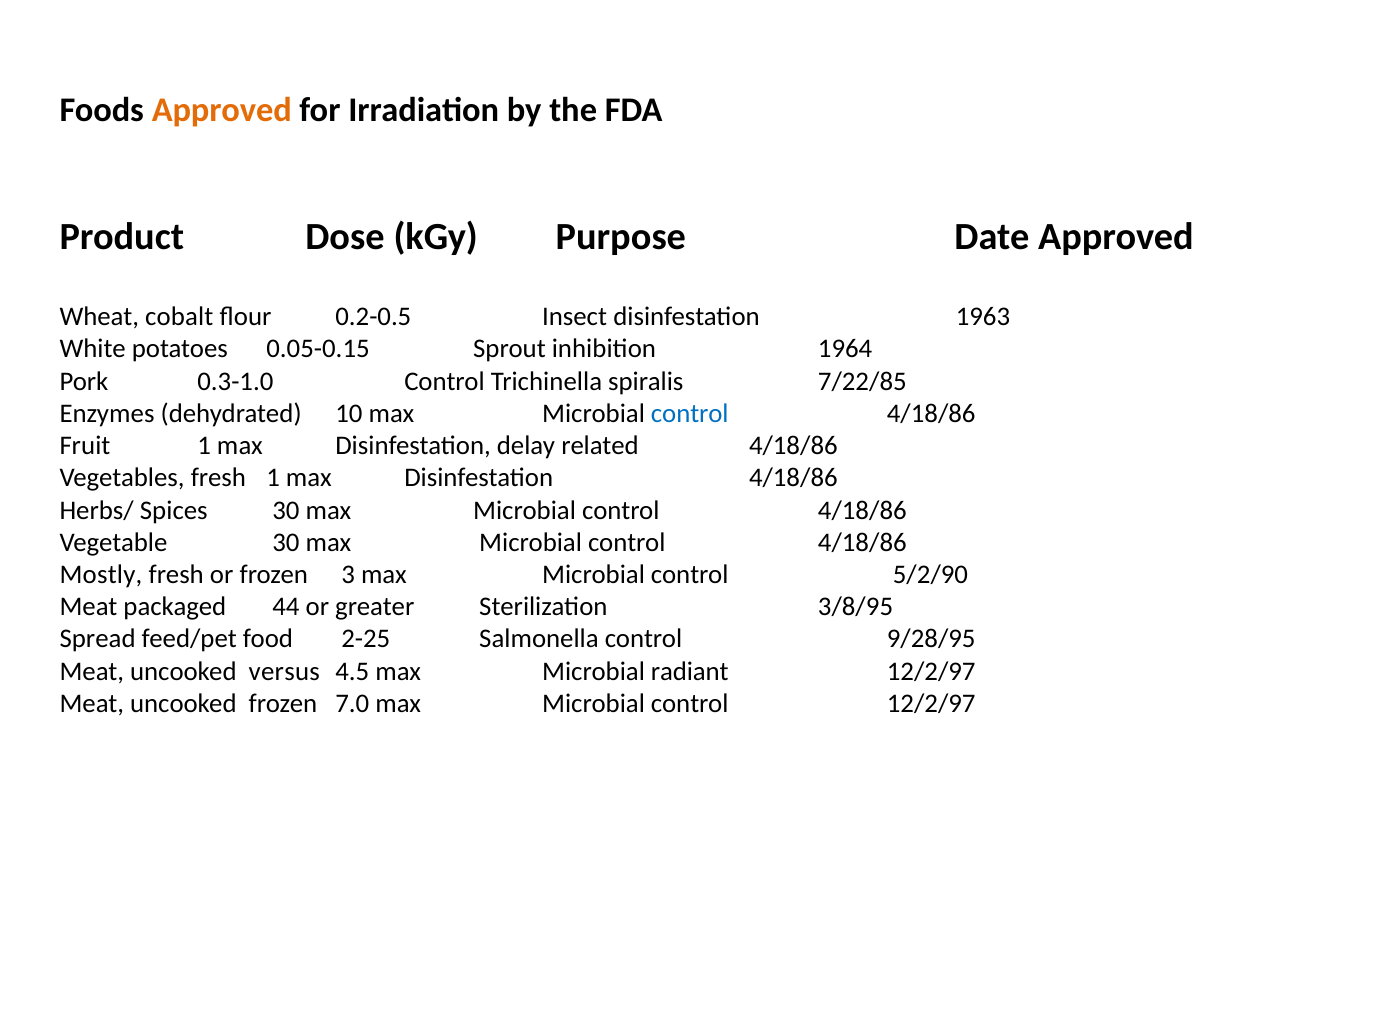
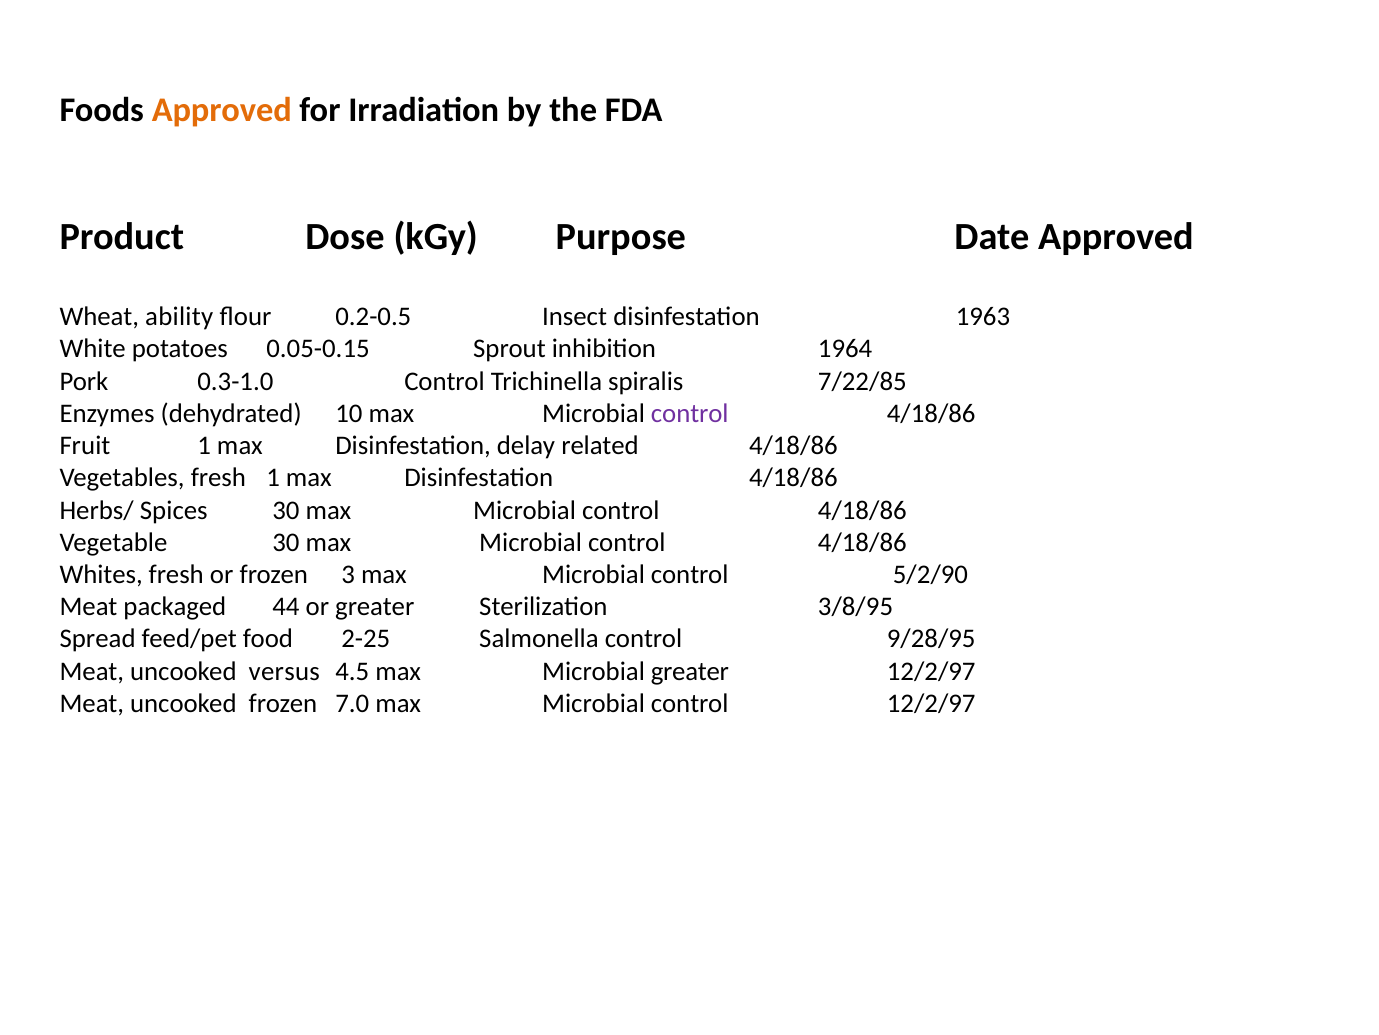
cobalt: cobalt -> ability
control at (690, 413) colour: blue -> purple
Mostly: Mostly -> Whites
Microbial radiant: radiant -> greater
